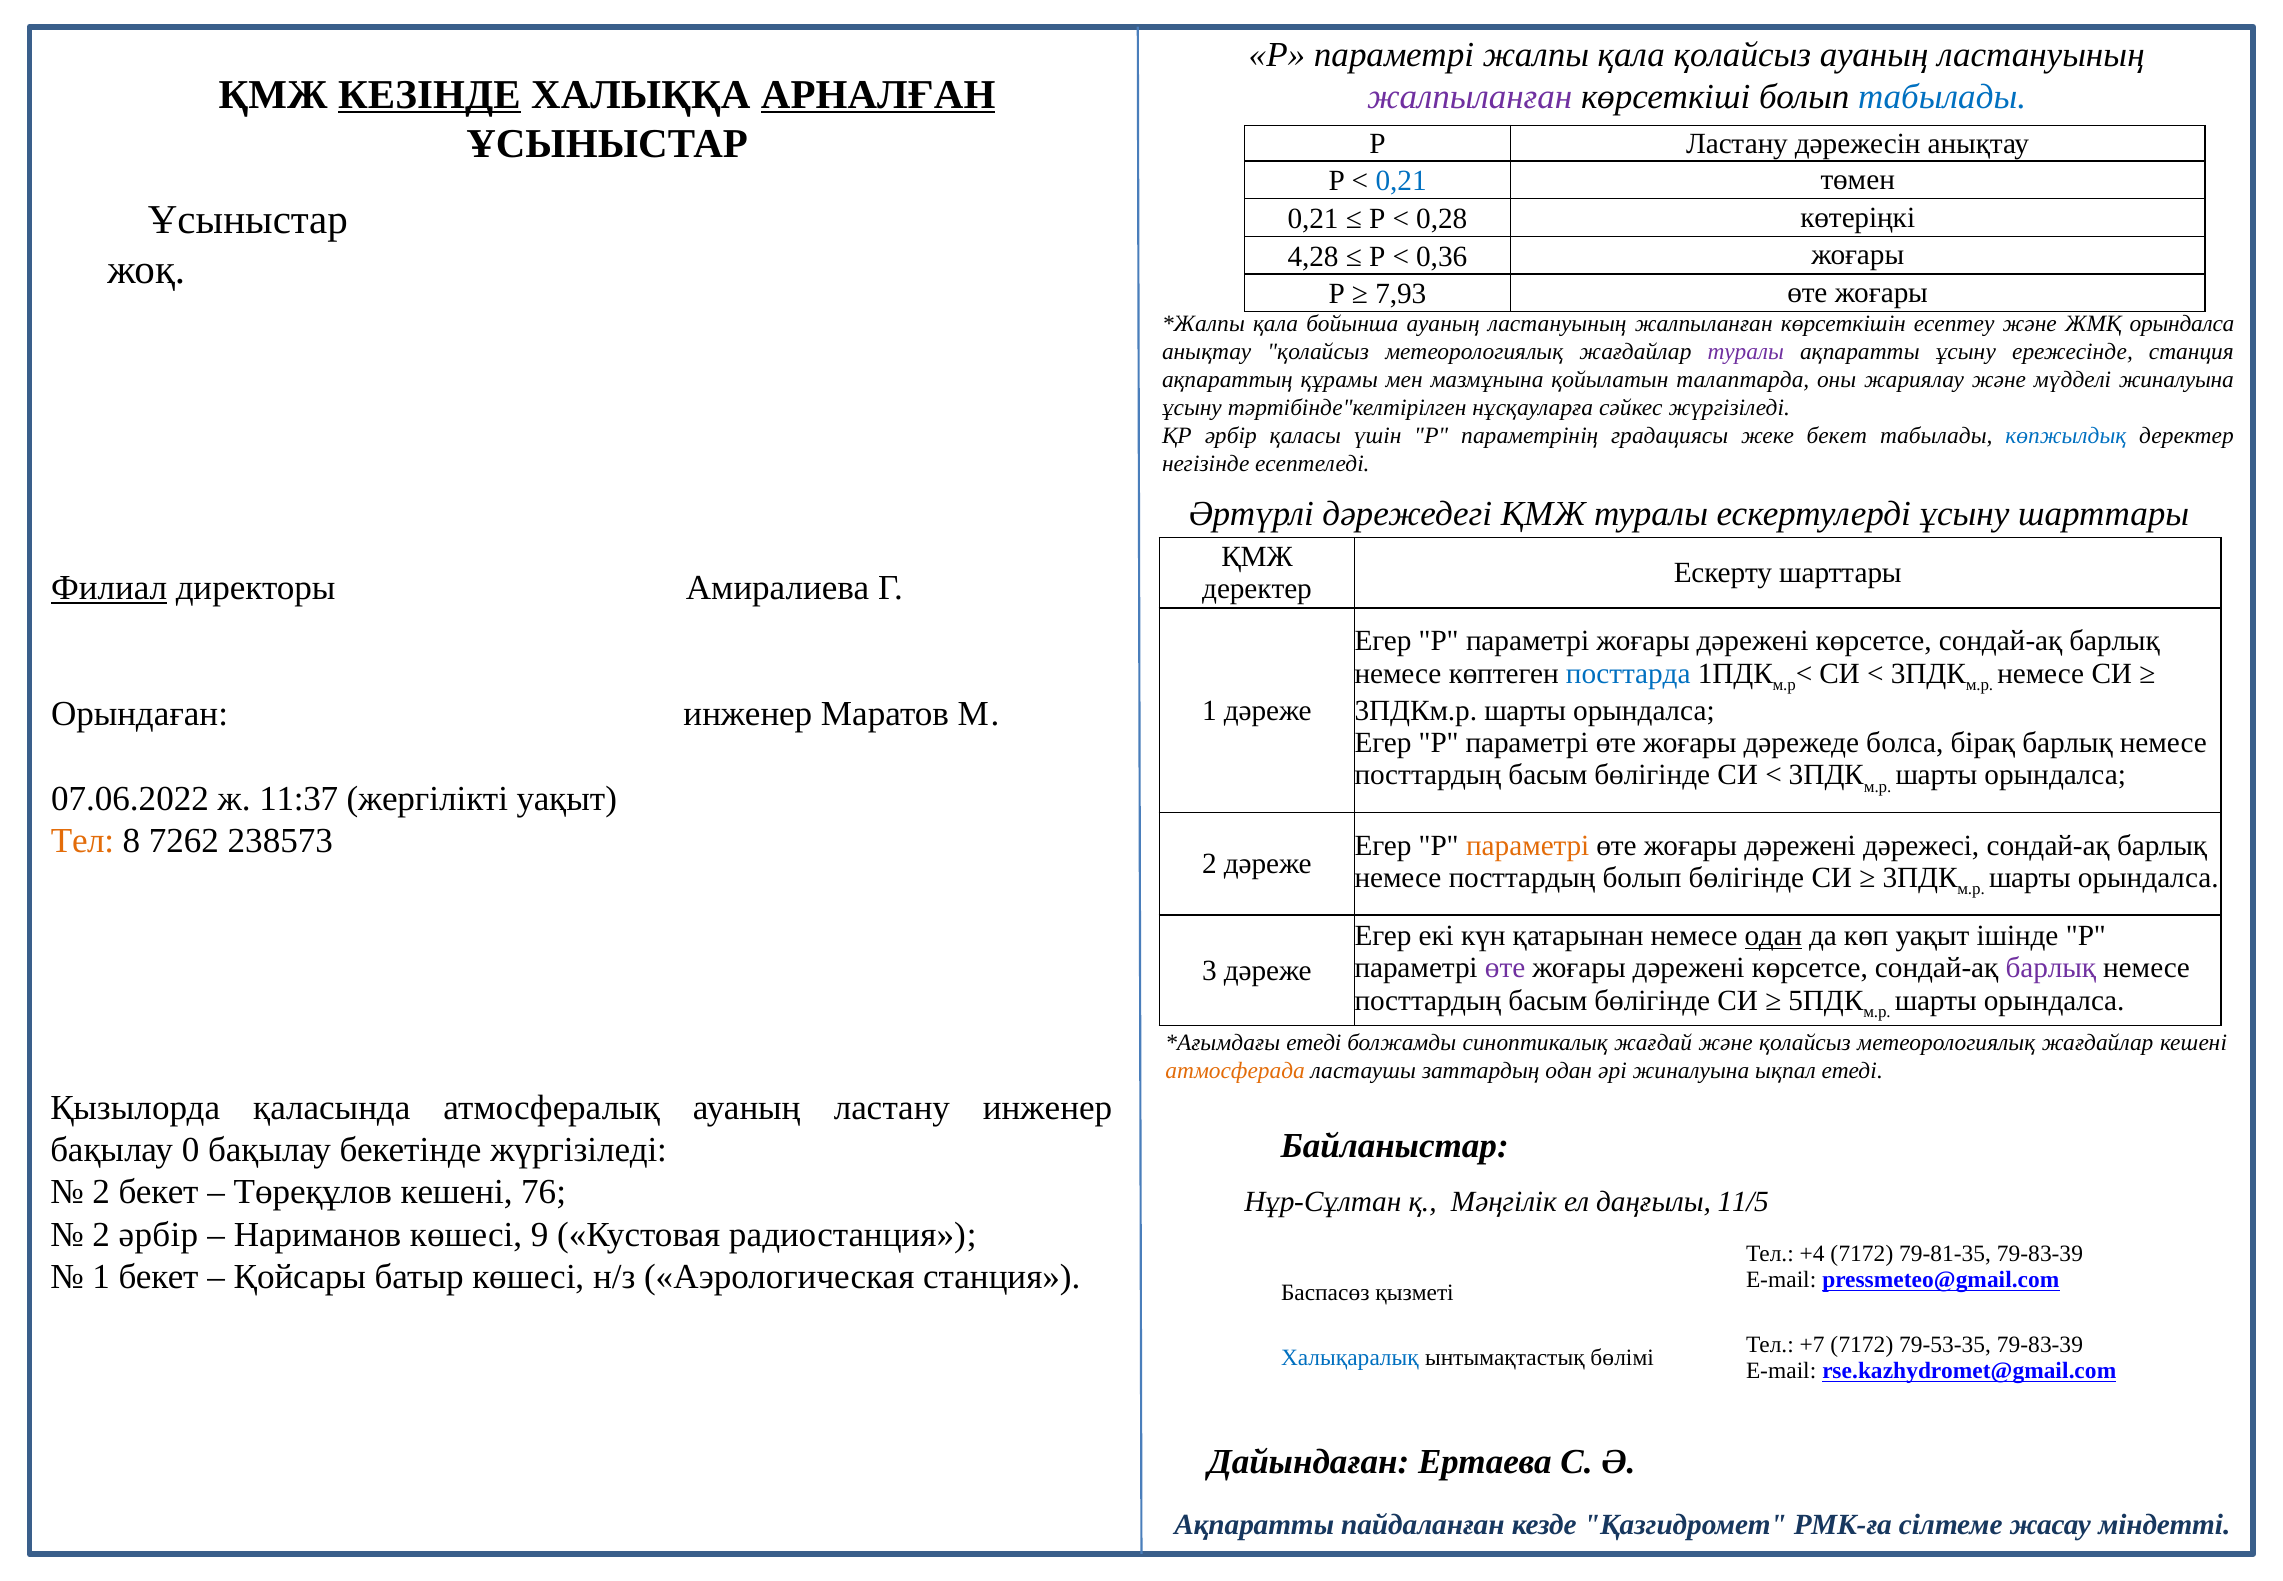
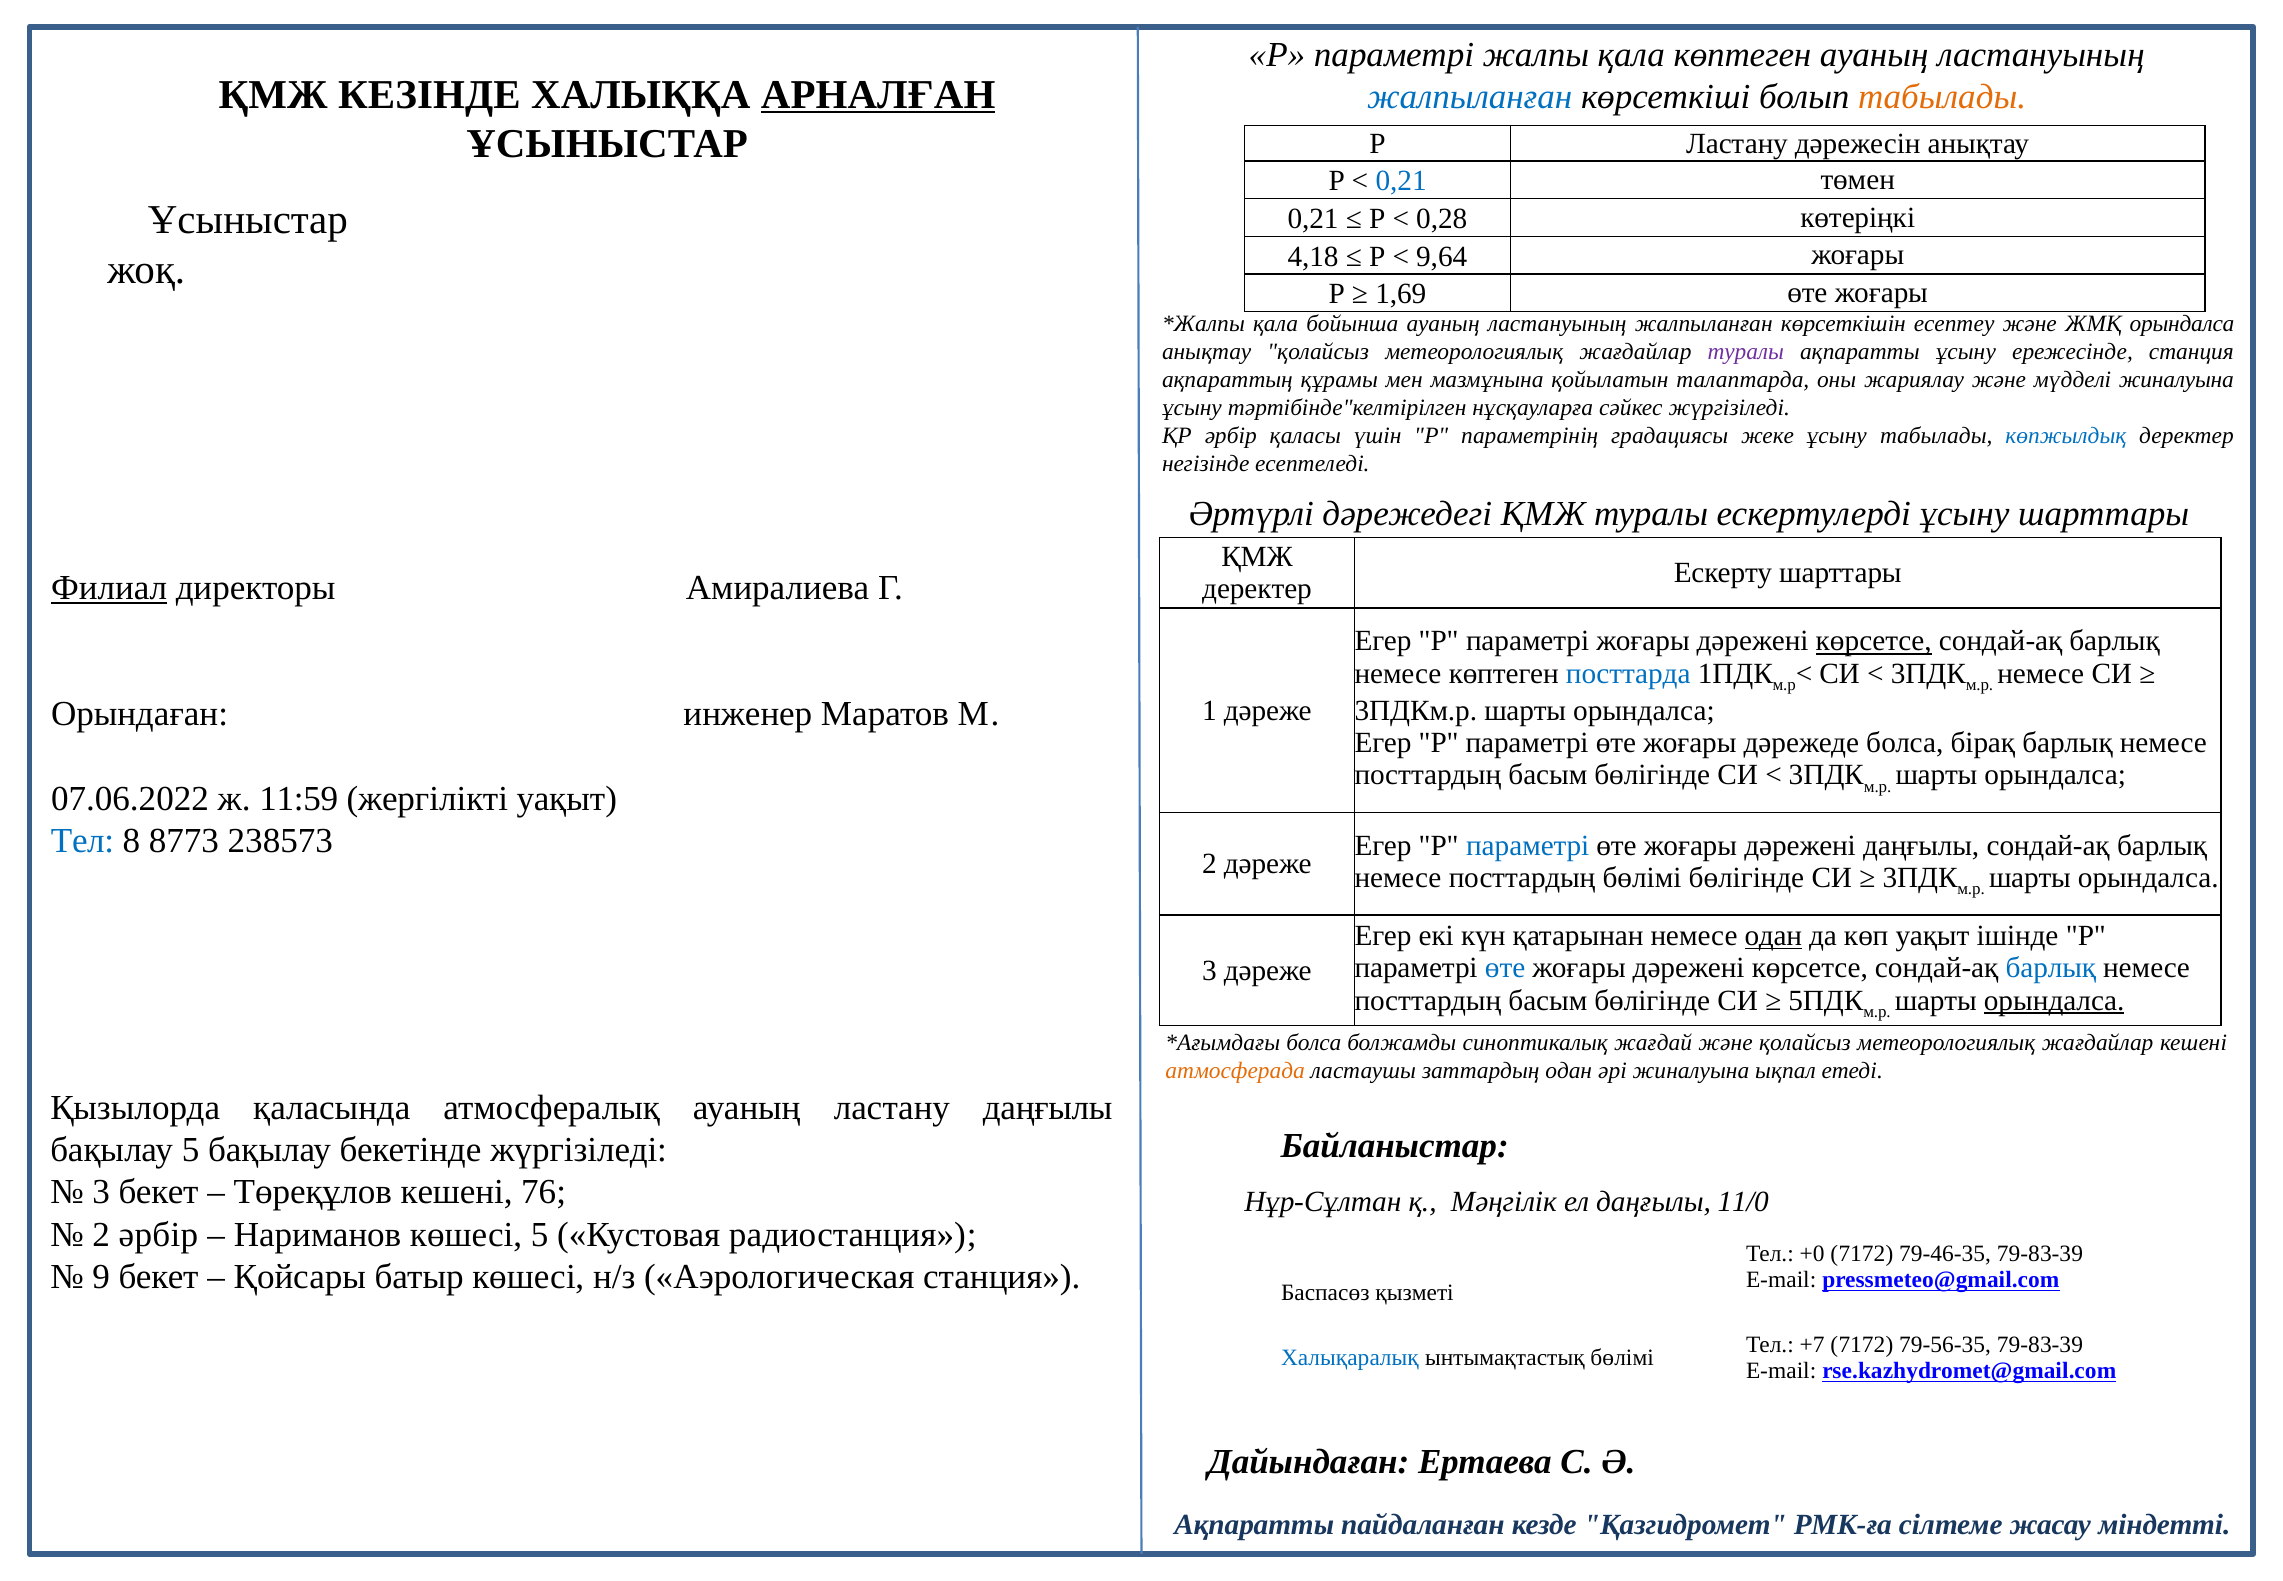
қала қолайсыз: қолайсыз -> көптеген
КЕЗІНДЕ underline: present -> none
жалпыланған at (1470, 97) colour: purple -> blue
табылады at (1942, 97) colour: blue -> orange
4,28: 4,28 -> 4,18
0,36: 0,36 -> 9,64
7,93: 7,93 -> 1,69
жеке бекет: бекет -> ұсыну
көрсетсе at (1874, 641) underline: none -> present
11:37: 11:37 -> 11:59
Тел at (83, 840) colour: orange -> blue
7262: 7262 -> 8773
параметрі at (1528, 845) colour: orange -> blue
дәрежені дәрежесі: дәрежесі -> даңғылы
посттардың болып: болып -> бөлімі
өте at (1505, 968) colour: purple -> blue
барлық at (2051, 968) colour: purple -> blue
орындалса at (2054, 1000) underline: none -> present
етеді at (1314, 1042): етеді -> болса
ластану инженер: инженер -> даңғылы
бақылау 0: 0 -> 5
2 at (101, 1192): 2 -> 3
11/5: 11/5 -> 11/0
көшесі 9: 9 -> 5
+4: +4 -> +0
79-81-35: 79-81-35 -> 79-46-35
1 at (101, 1276): 1 -> 9
79-53-35: 79-53-35 -> 79-56-35
